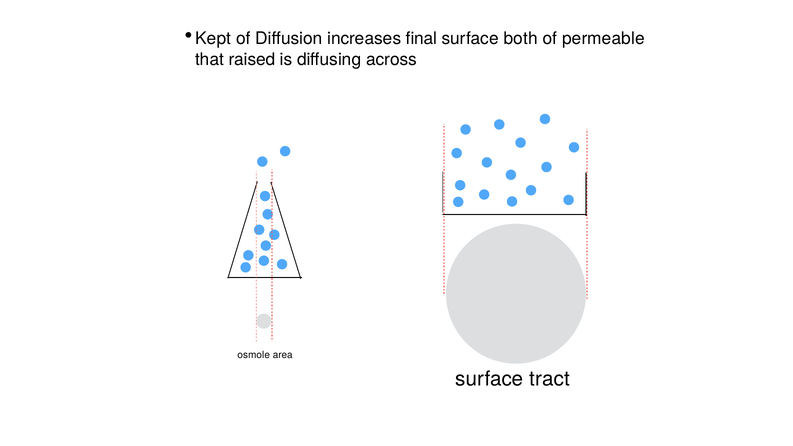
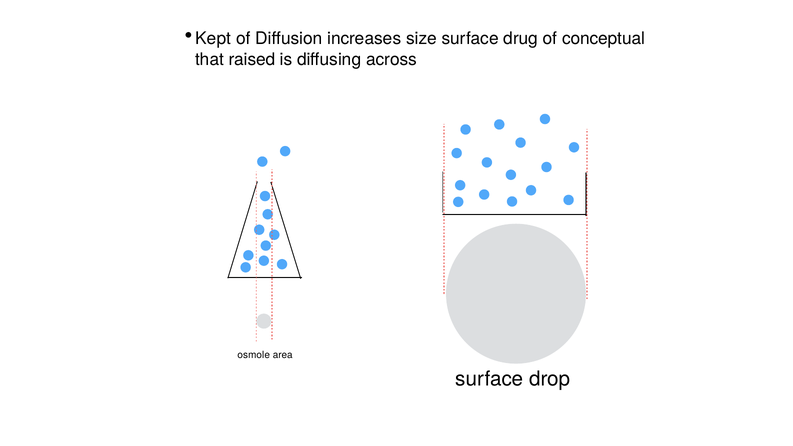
final: final -> size
both: both -> drug
permeable: permeable -> conceptual
tract: tract -> drop
